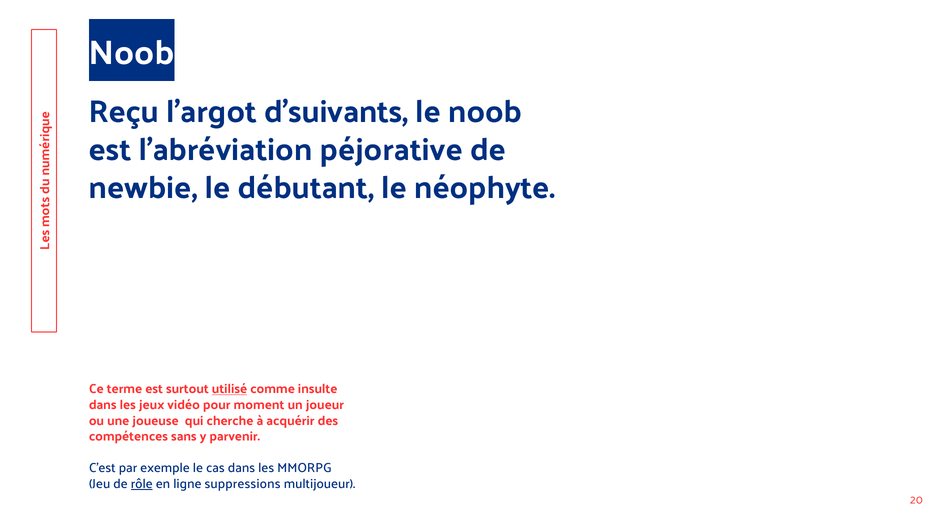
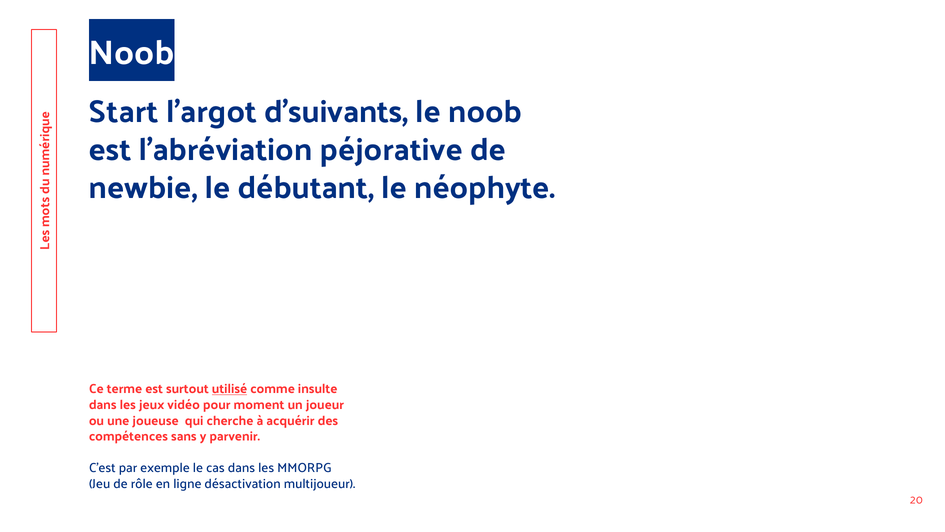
Reçu: Reçu -> Start
rôle underline: present -> none
suppressions: suppressions -> désactivation
